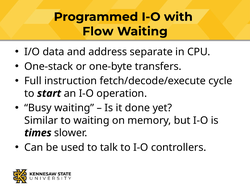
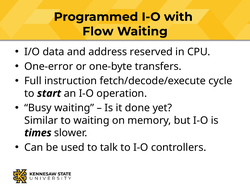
separate: separate -> reserved
One-stack: One-stack -> One-error
